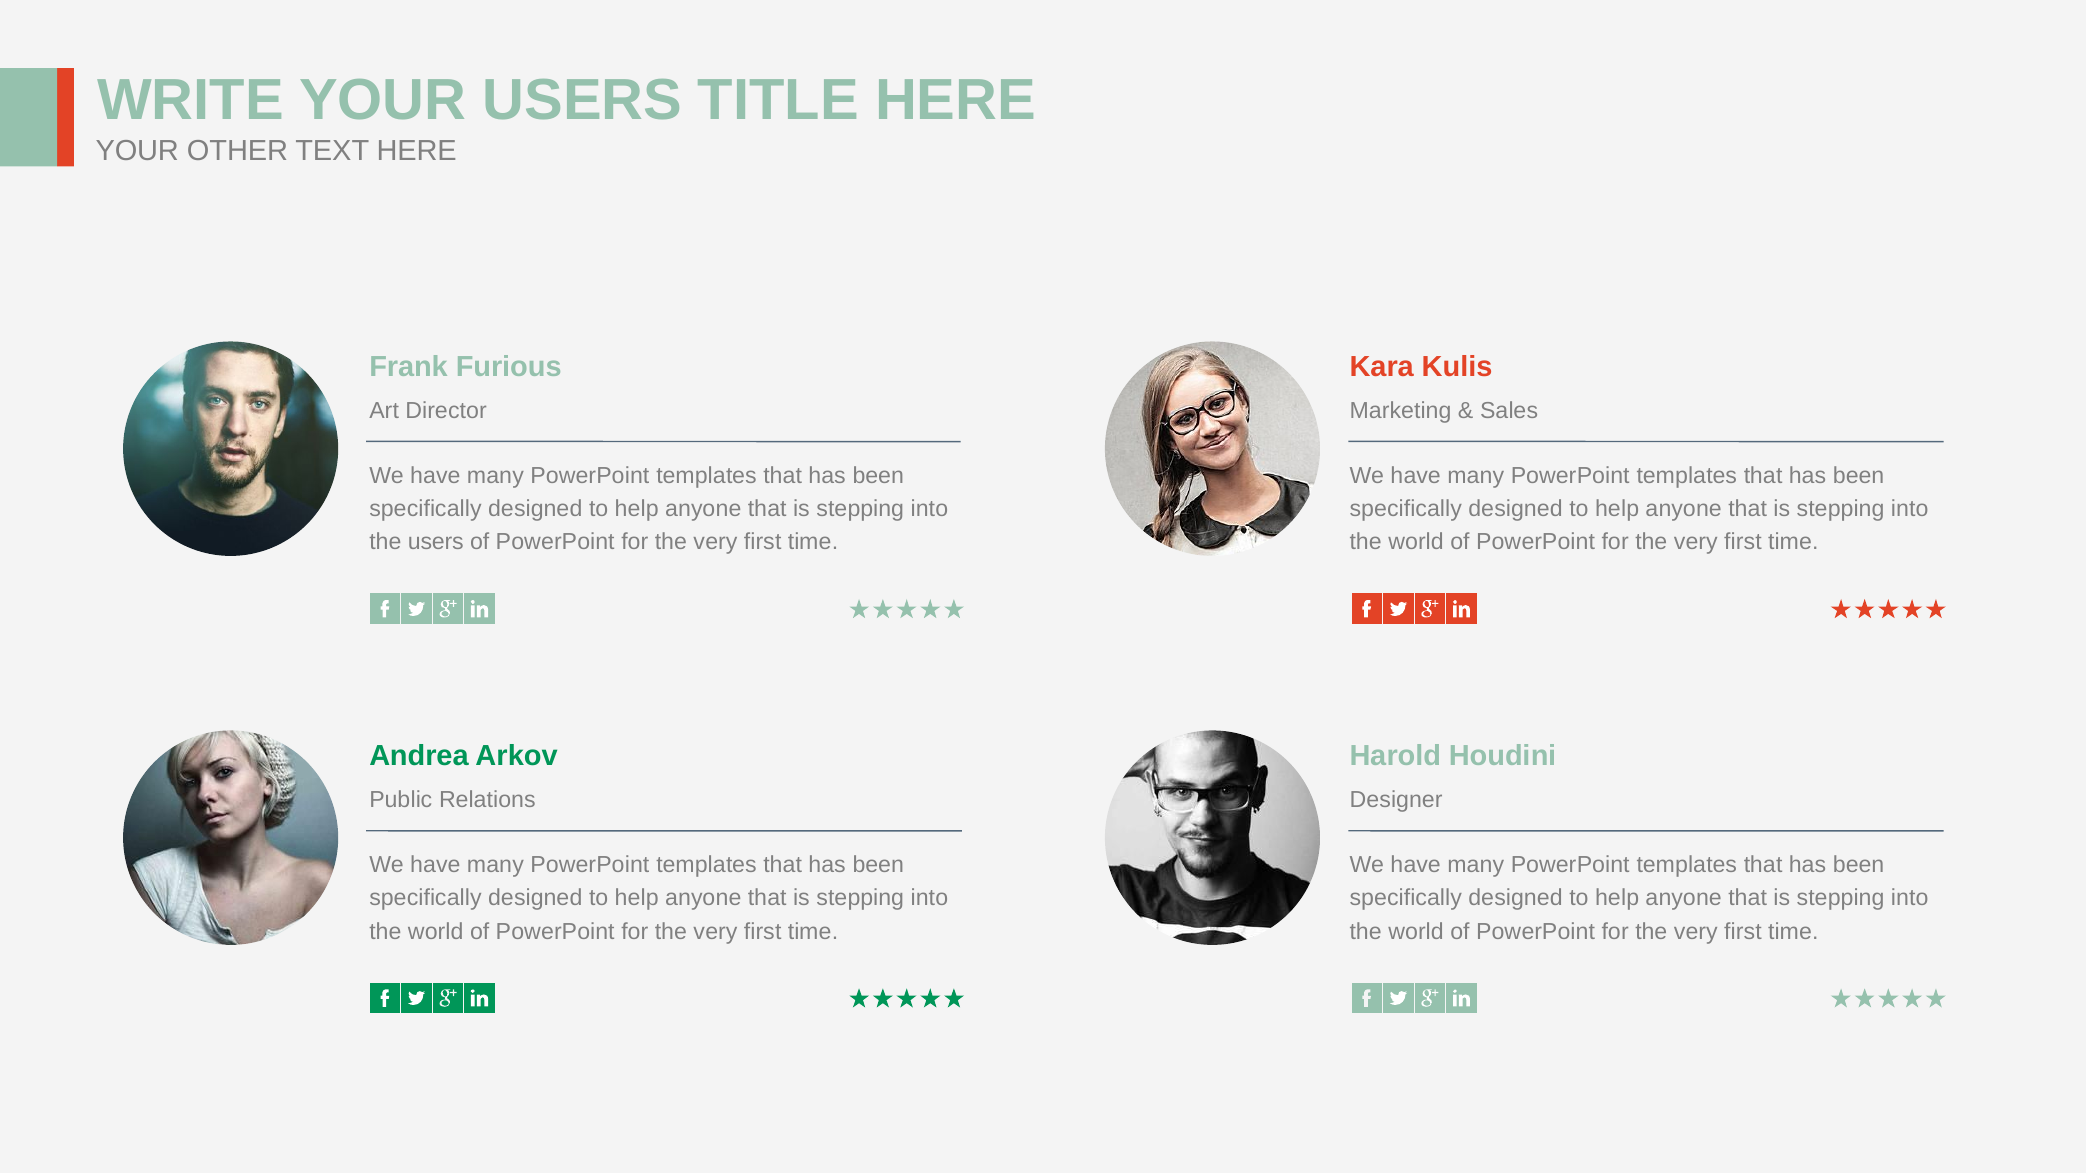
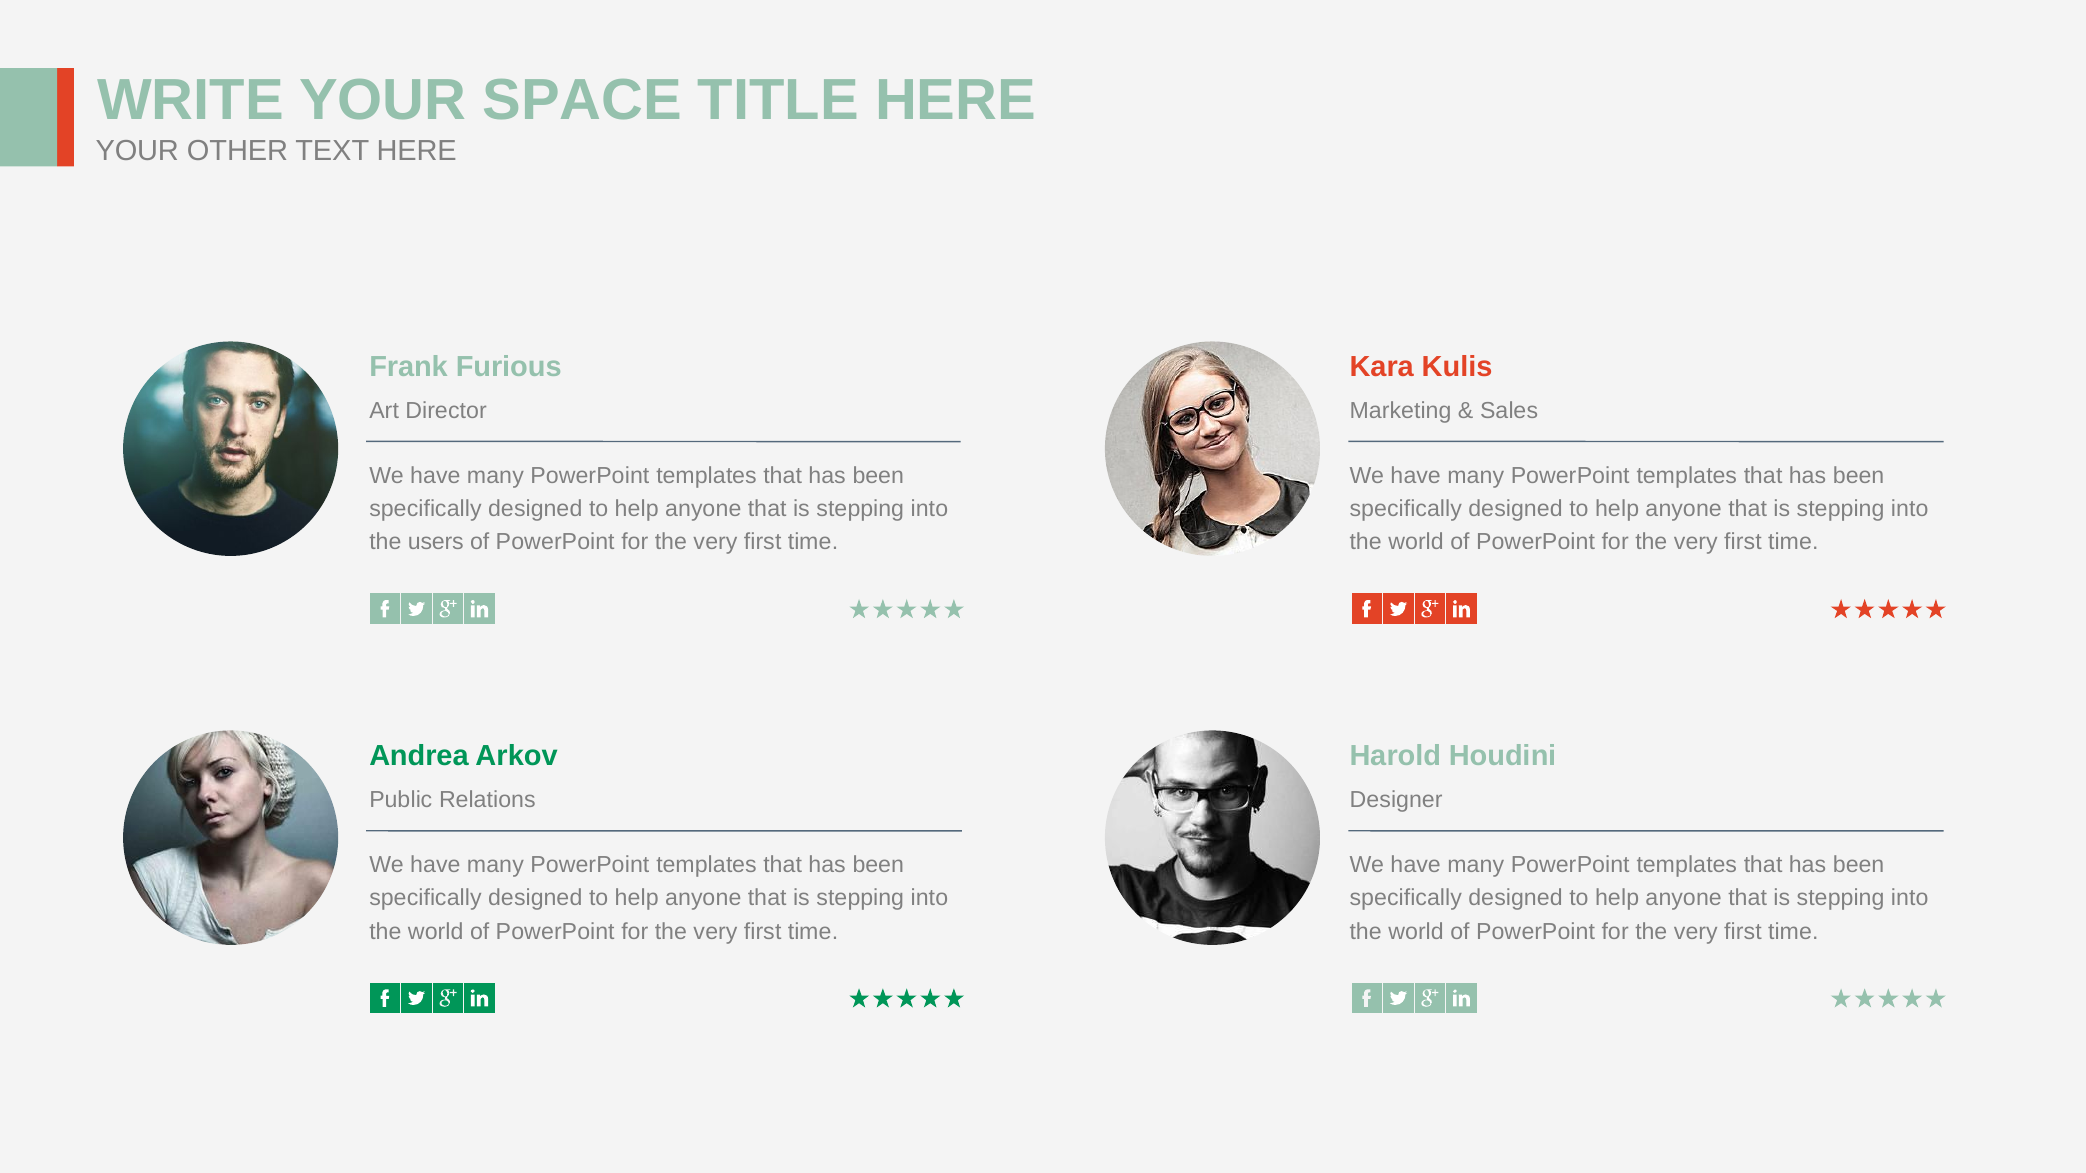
YOUR USERS: USERS -> SPACE
